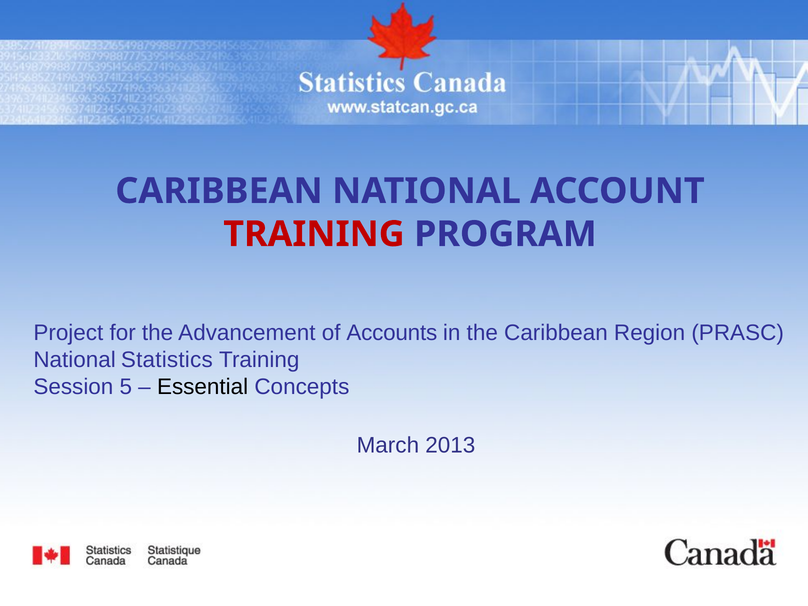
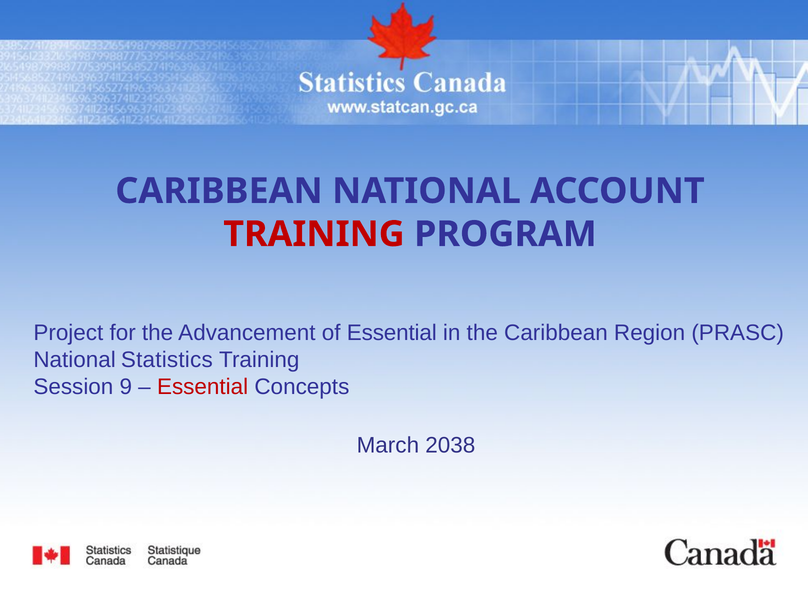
of Accounts: Accounts -> Essential
5: 5 -> 9
Essential at (203, 387) colour: black -> red
2013: 2013 -> 2038
